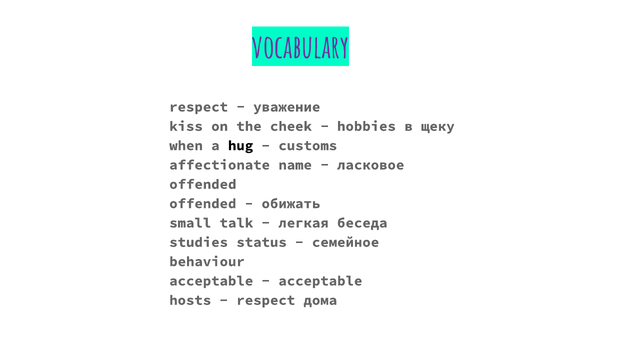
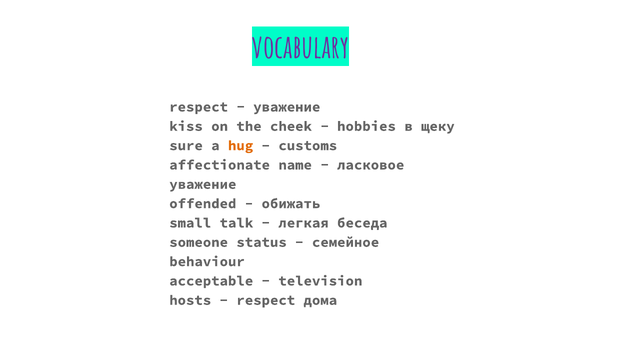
when: when -> sure
hug colour: black -> orange
offended at (203, 184): offended -> уважение
studies: studies -> someone
acceptable at (320, 281): acceptable -> television
